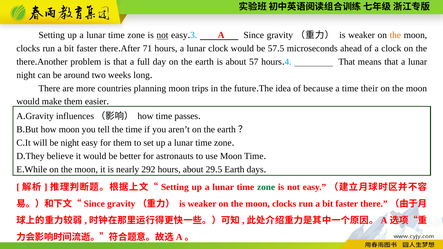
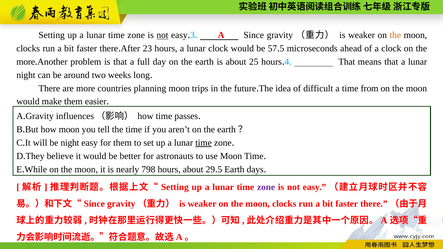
71: 71 -> 23
there at (26, 62): there -> more
about 57: 57 -> 25
because: because -> difficult
their: their -> from
time at (204, 143) underline: none -> present
292: 292 -> 798
zone at (266, 187) colour: green -> purple
